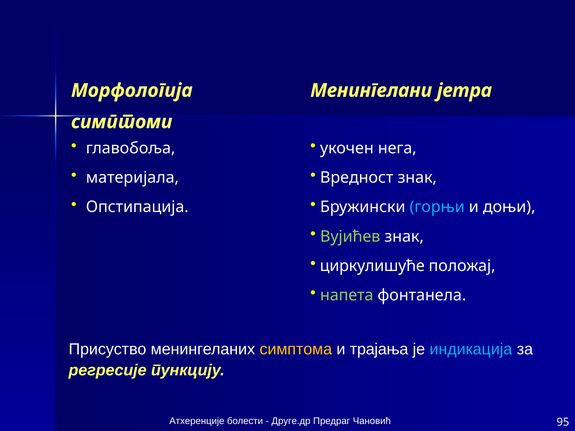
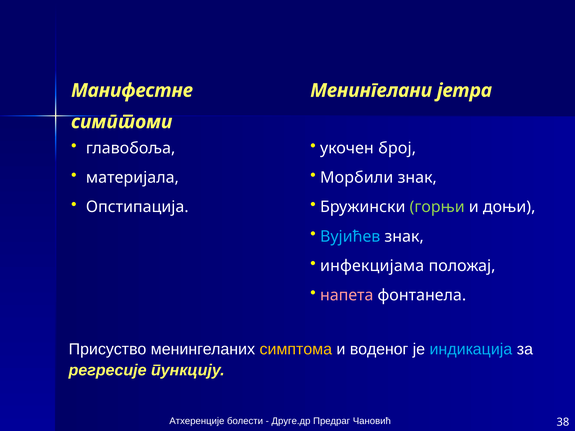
Морфологија: Морфологија -> Манифестне
нега: нега -> број
Вредност: Вредност -> Морбили
горњи colour: light blue -> light green
Вујићев colour: light green -> light blue
циркулишуће: циркулишуће -> инфекцијама
напета colour: light green -> pink
трајања: трајања -> воденог
95: 95 -> 38
